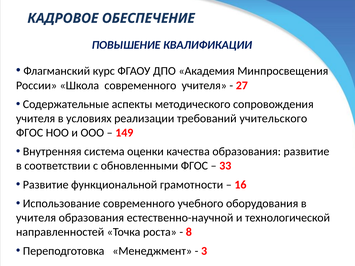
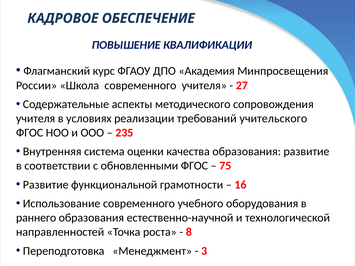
149: 149 -> 235
33: 33 -> 75
учителя at (36, 218): учителя -> раннего
